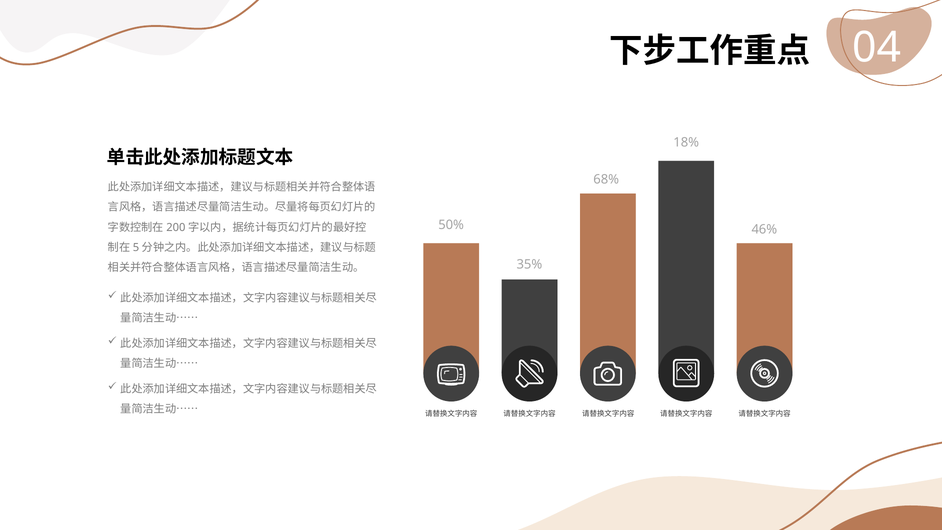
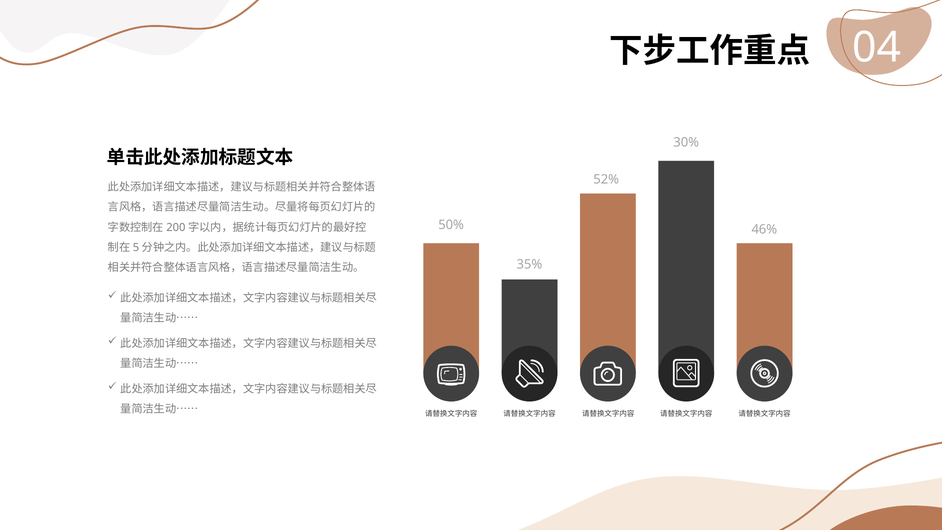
18%: 18% -> 30%
68%: 68% -> 52%
